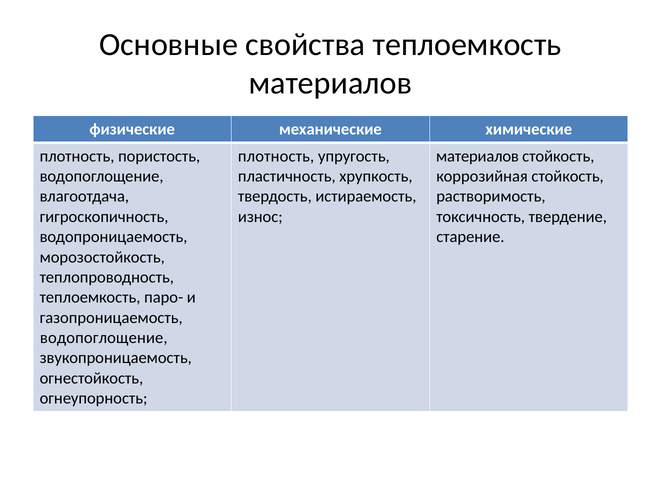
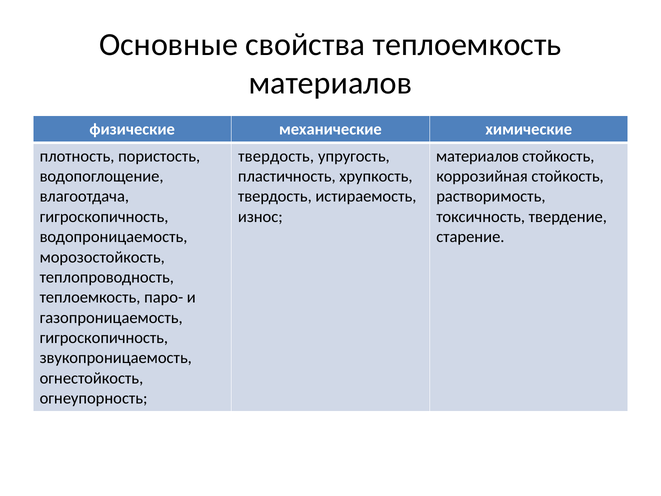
плотность at (276, 156): плотность -> твердость
водопоглощение at (104, 338): водопоглощение -> гигроскопичность
